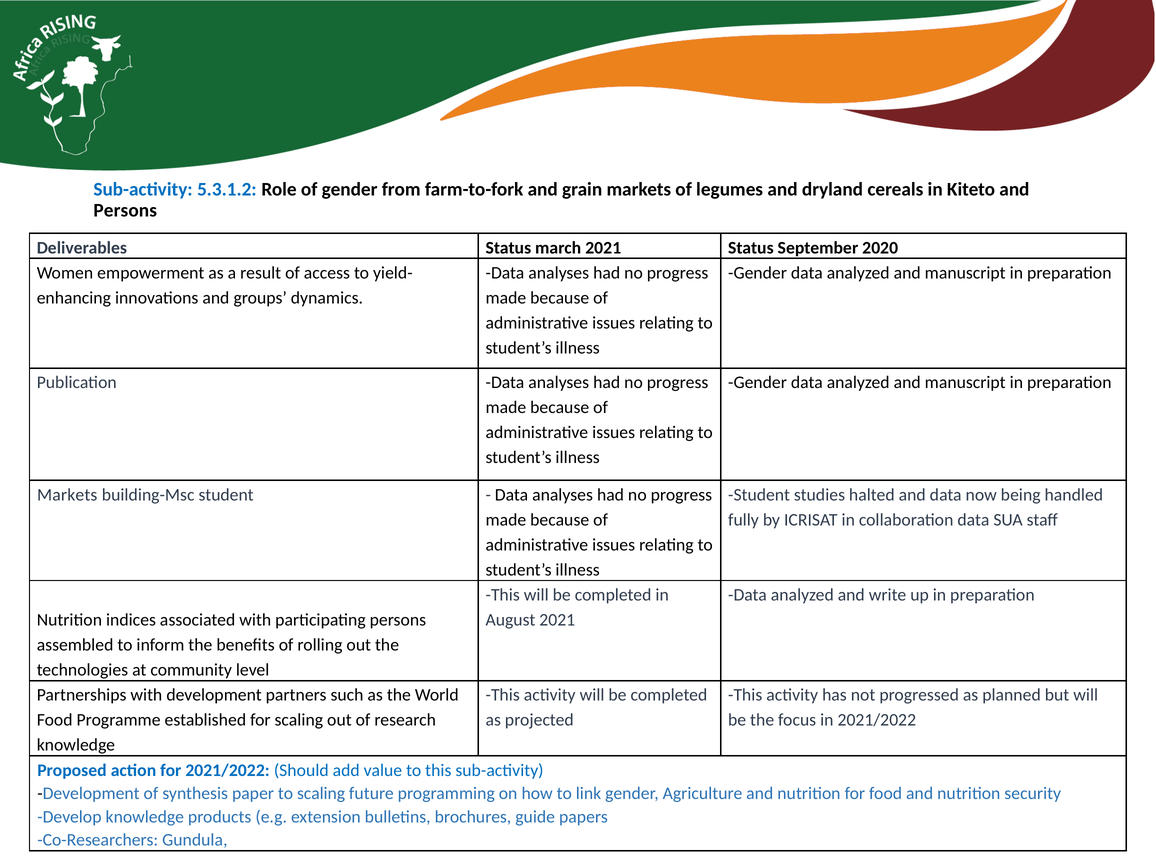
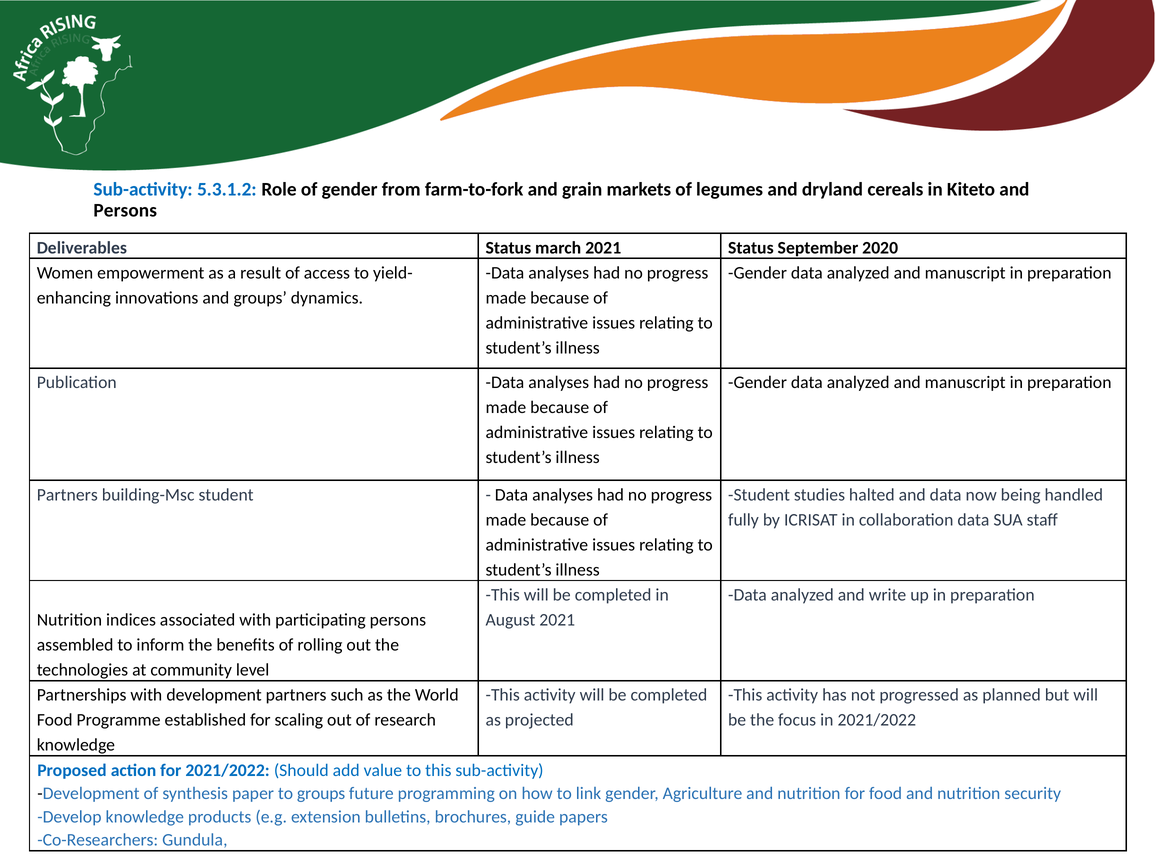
Markets at (67, 495): Markets -> Partners
to scaling: scaling -> groups
